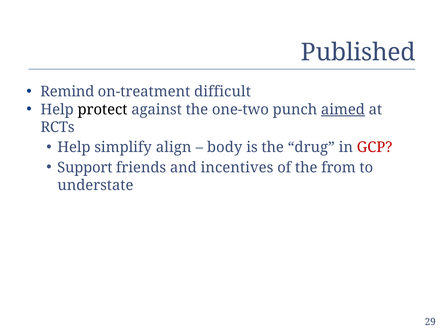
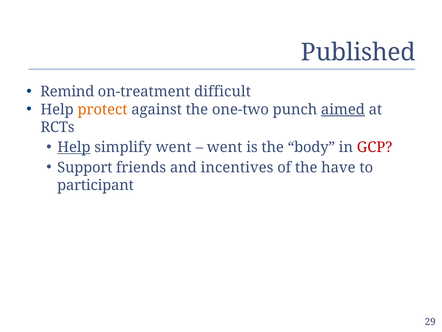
protect colour: black -> orange
Help at (74, 147) underline: none -> present
simplify align: align -> went
body at (225, 147): body -> went
drug: drug -> body
from: from -> have
understate: understate -> participant
